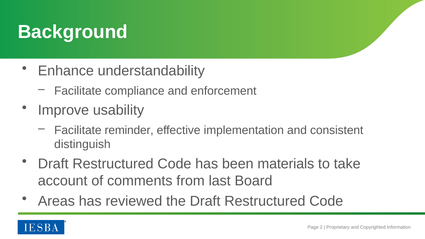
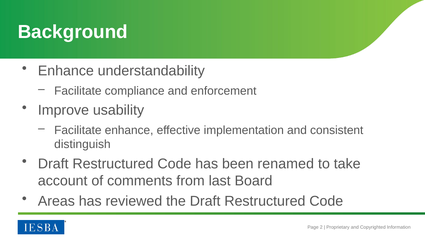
Facilitate reminder: reminder -> enhance
materials: materials -> renamed
